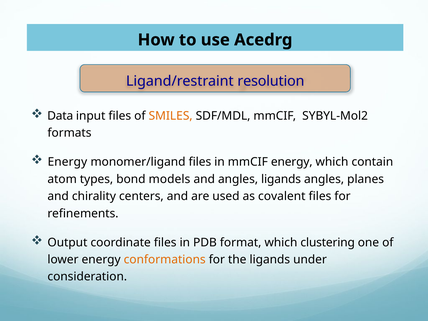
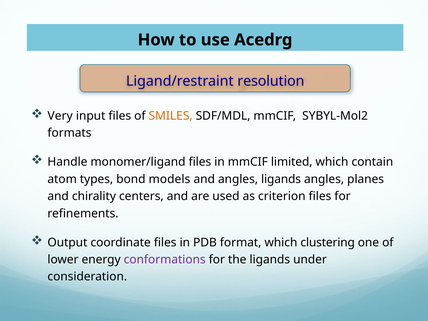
Data: Data -> Very
Energy at (67, 162): Energy -> Handle
mmCIF energy: energy -> limited
covalent: covalent -> criterion
conformations colour: orange -> purple
